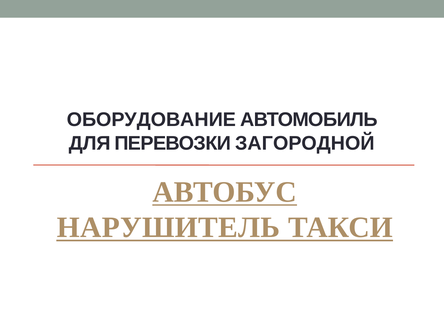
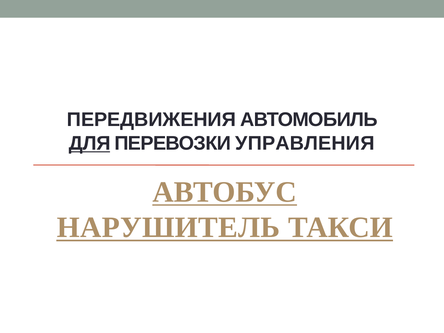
ОБОРУДОВАНИЕ: ОБОРУДОВАНИЕ -> ПЕРЕДВИЖЕНИЯ
ДЛЯ underline: none -> present
ЗАГОРОДНОЙ: ЗАГОРОДНОЙ -> УПРАВЛЕНИЯ
